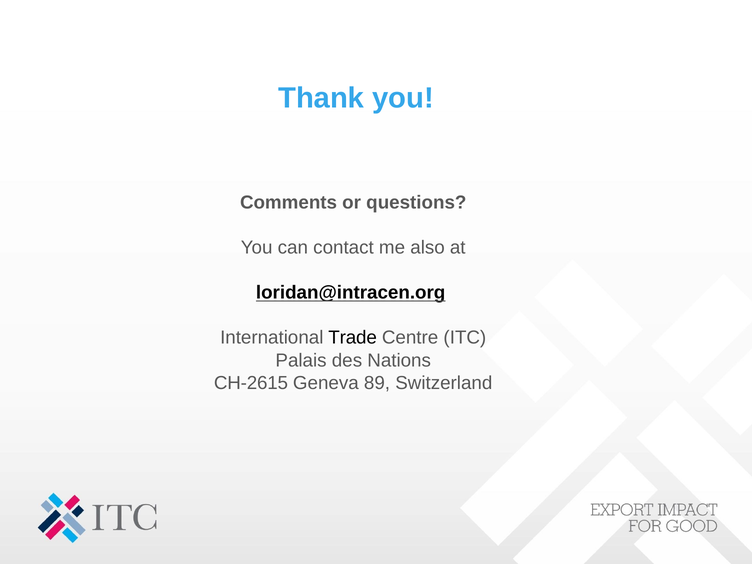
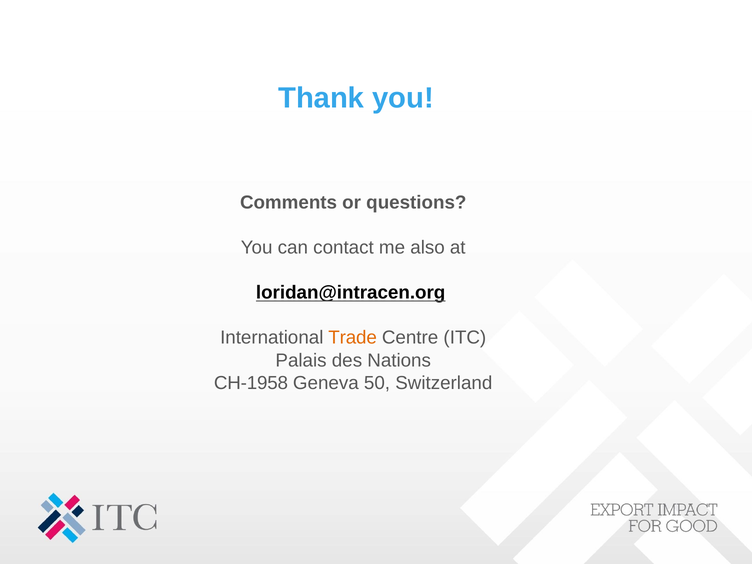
Trade colour: black -> orange
CH-2615: CH-2615 -> CH-1958
89: 89 -> 50
